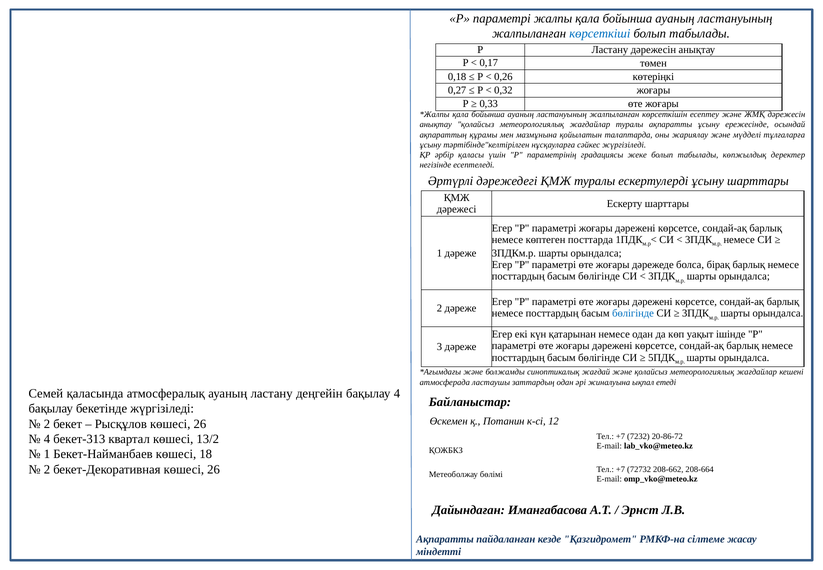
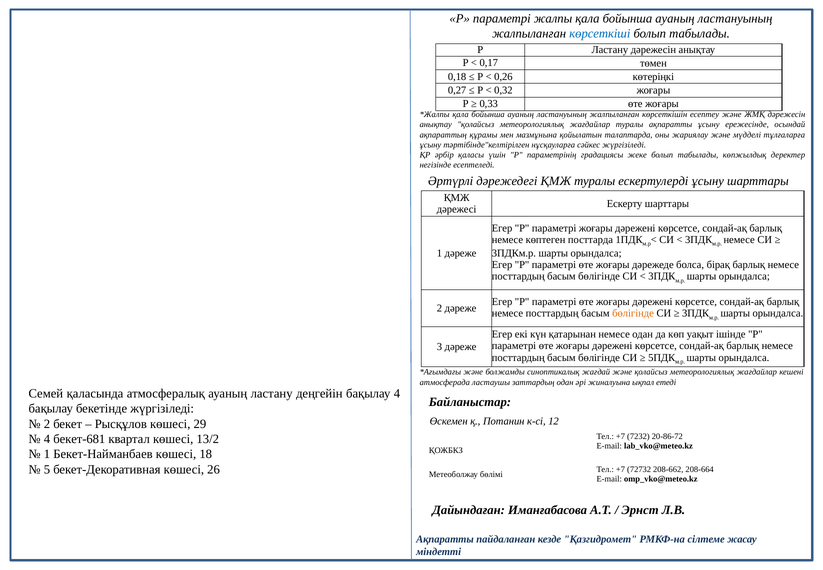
бөлігінде at (633, 313) colour: blue -> orange
Рысқұлов көшесі 26: 26 -> 29
бекет-313: бекет-313 -> бекет-681
2 at (47, 469): 2 -> 5
